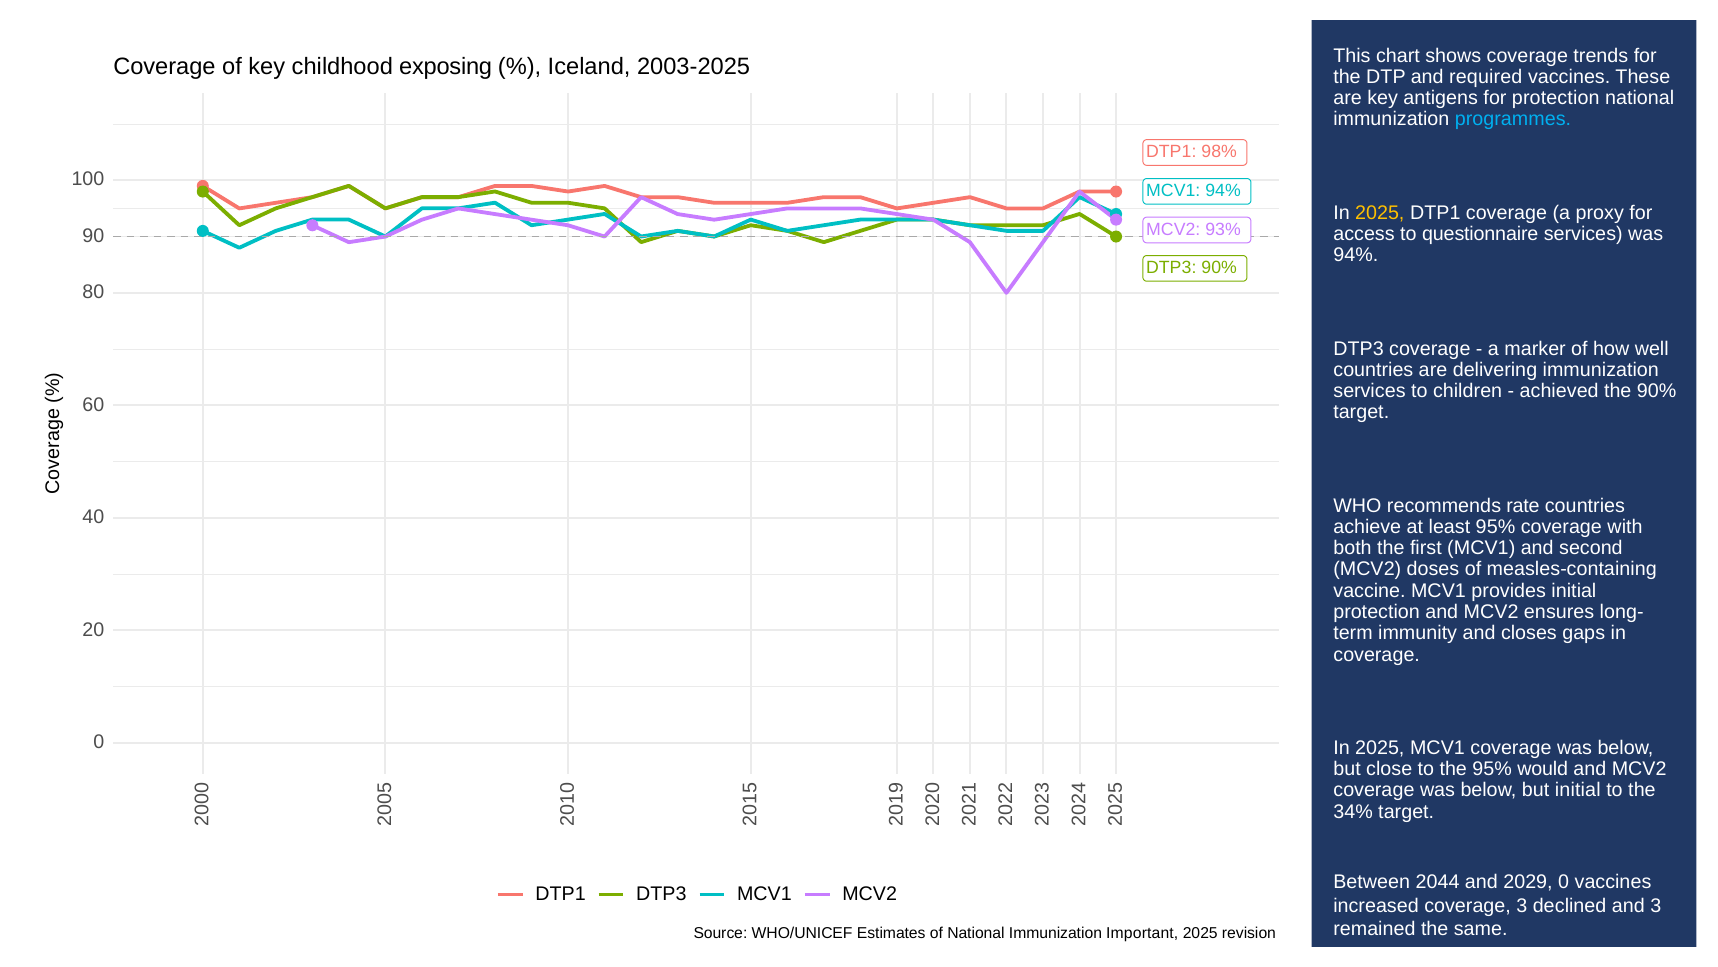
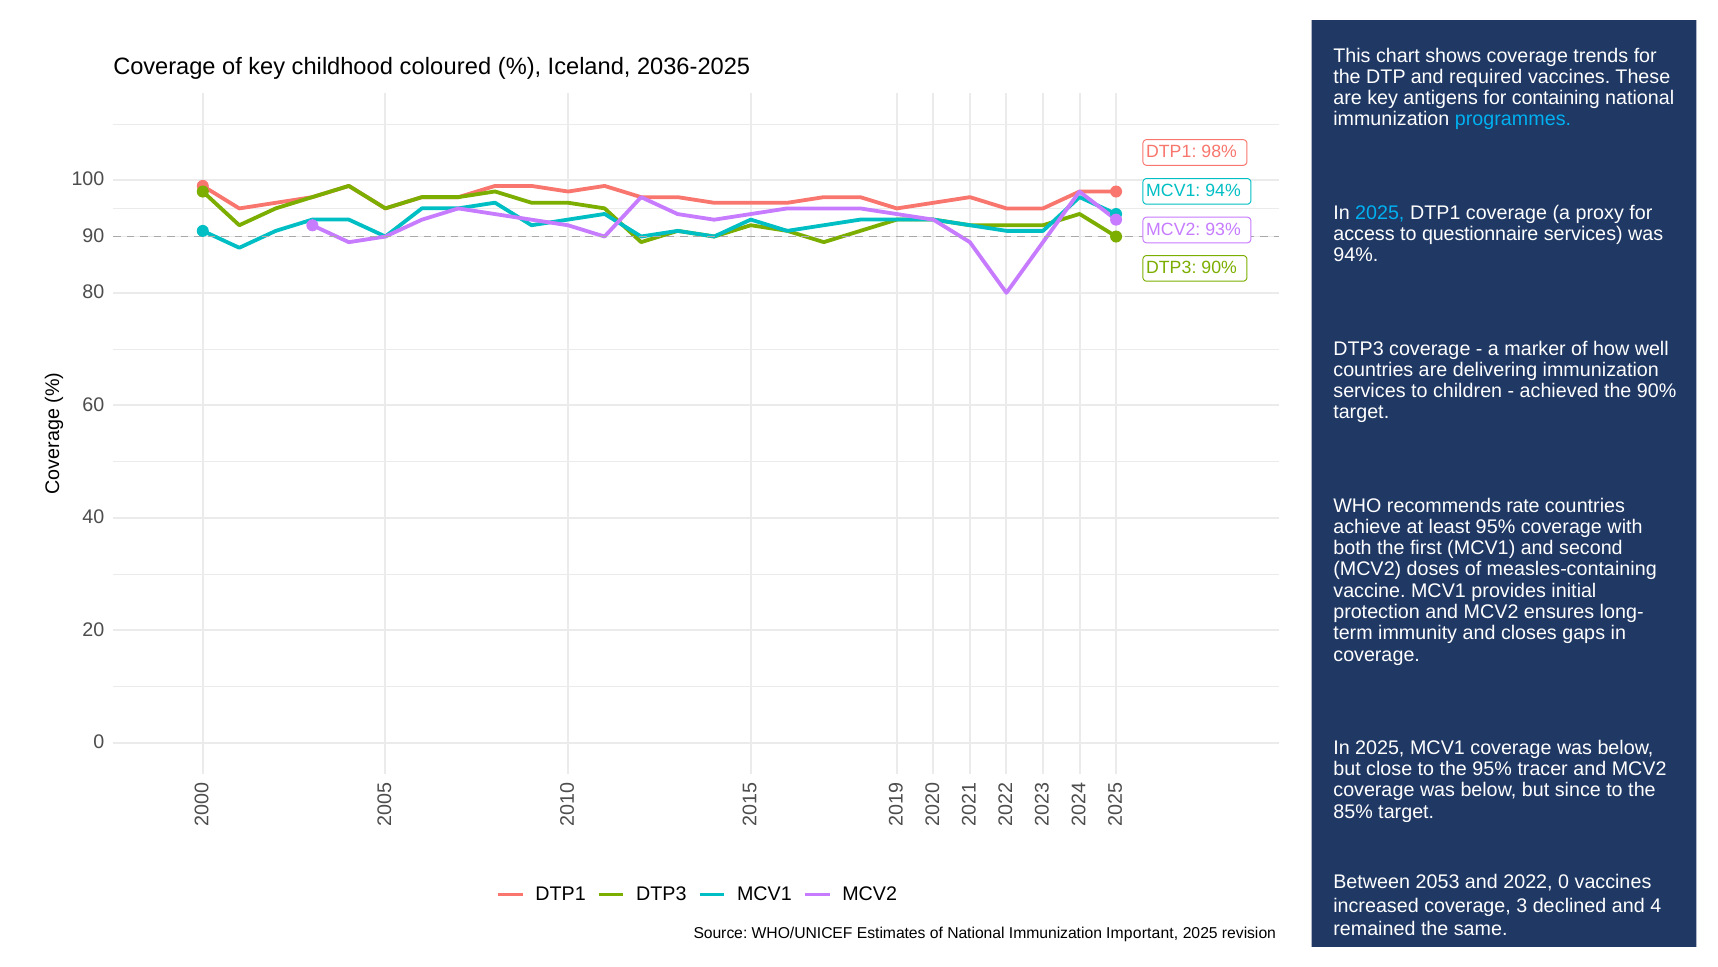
exposing: exposing -> coloured
2003-2025: 2003-2025 -> 2036-2025
for protection: protection -> containing
2025 at (1380, 213) colour: yellow -> light blue
would: would -> tracer
but initial: initial -> since
34%: 34% -> 85%
2044: 2044 -> 2053
2029: 2029 -> 2022
and 3: 3 -> 4
